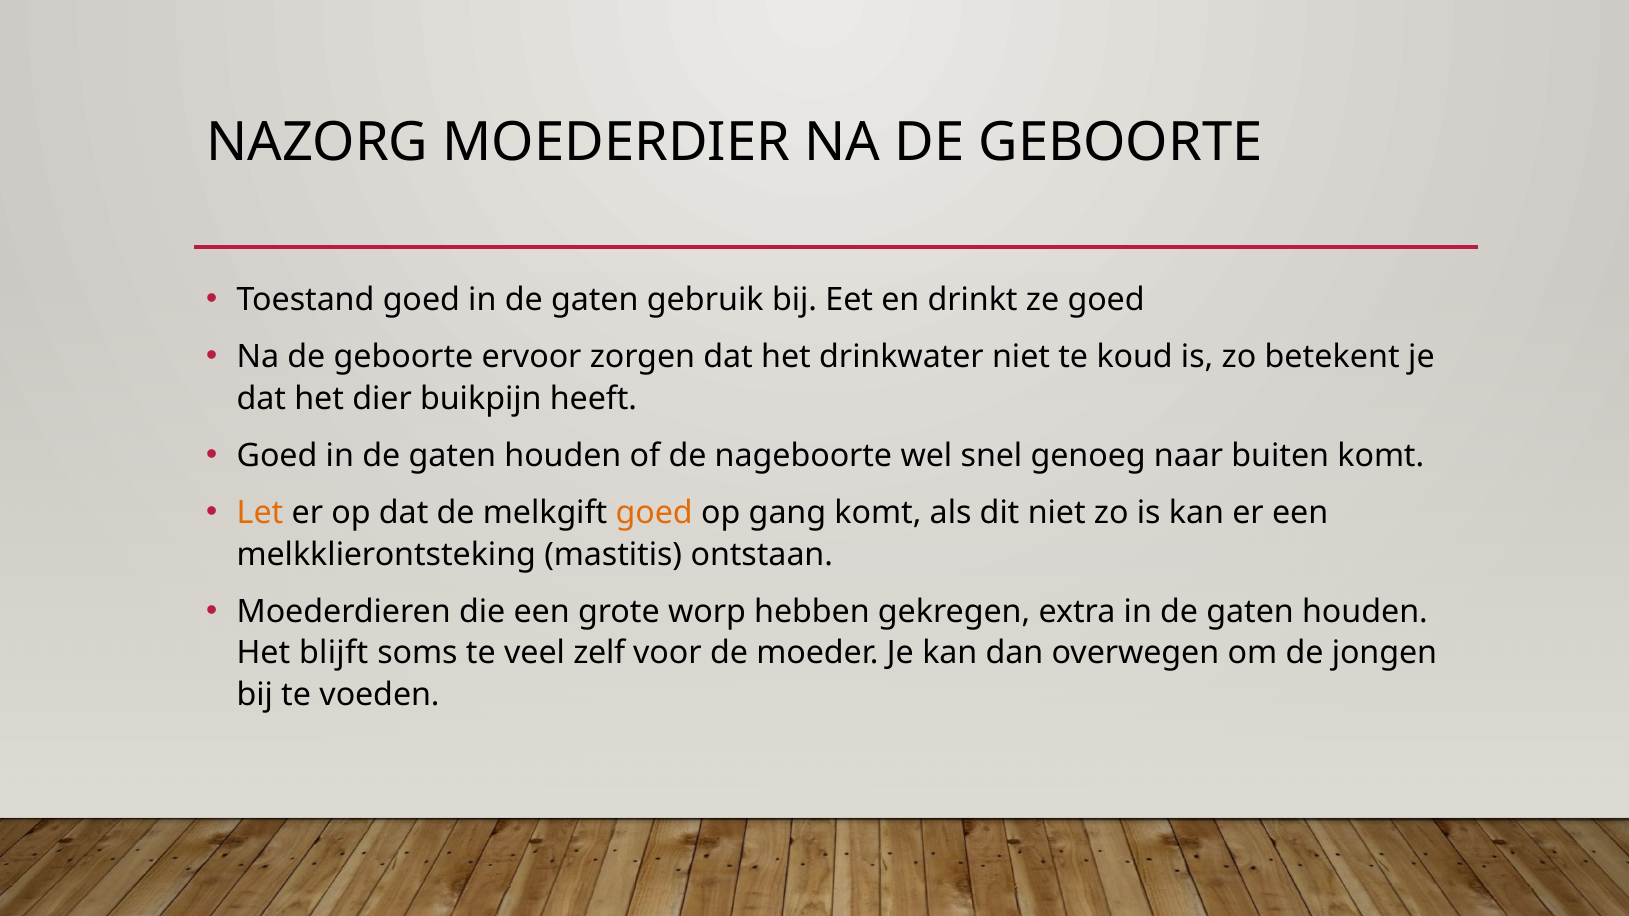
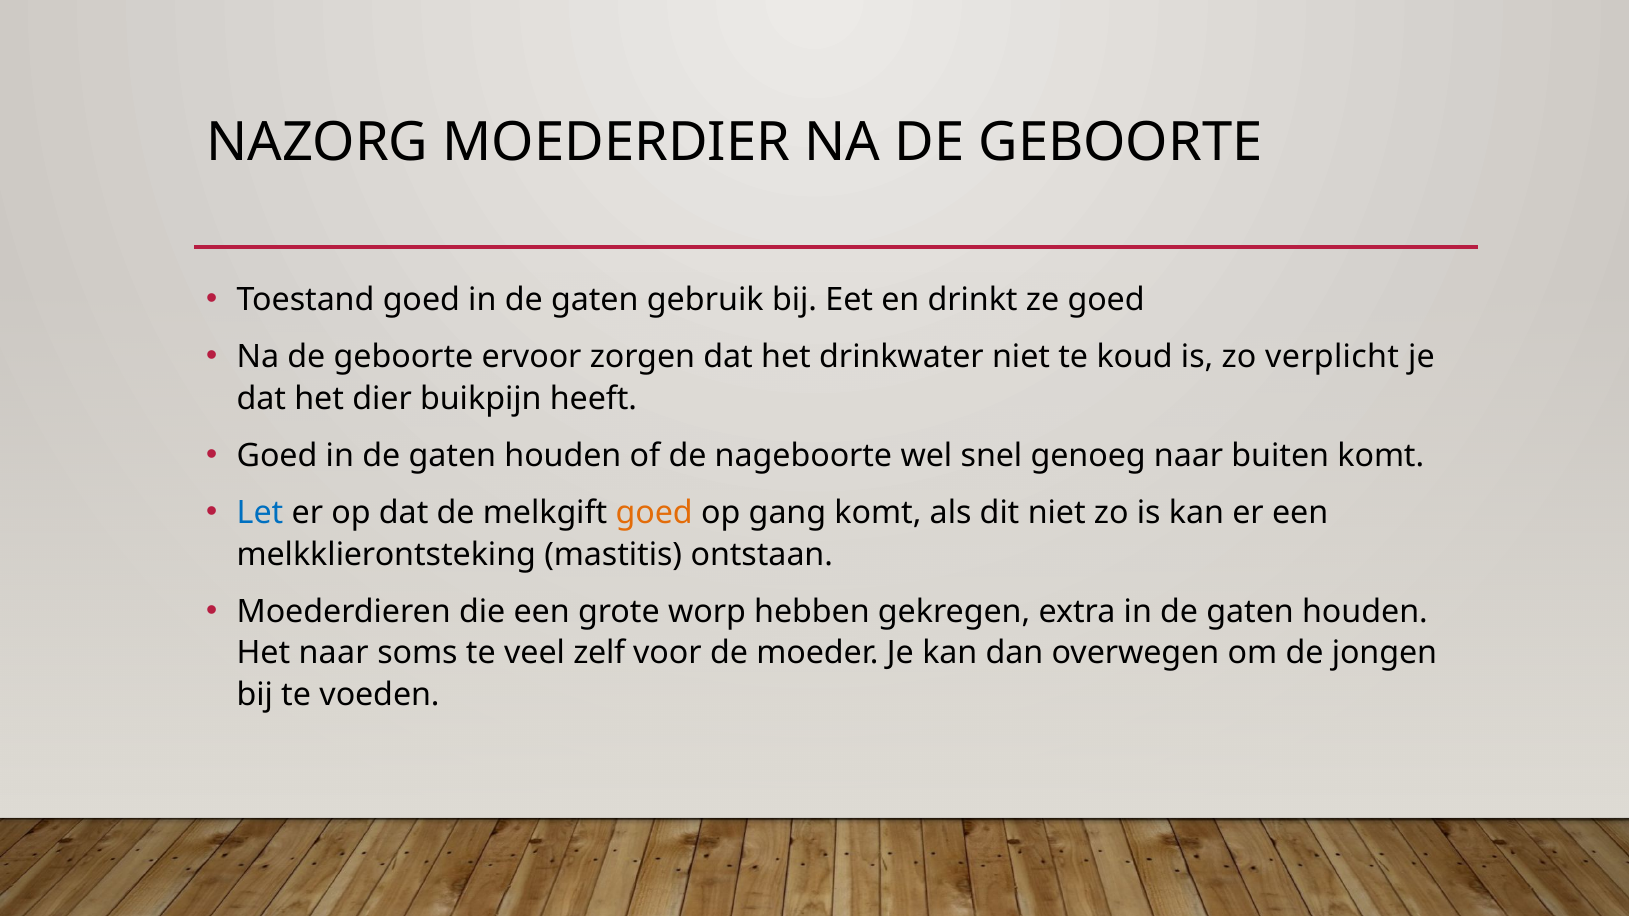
betekent: betekent -> verplicht
Let colour: orange -> blue
Het blijft: blijft -> naar
